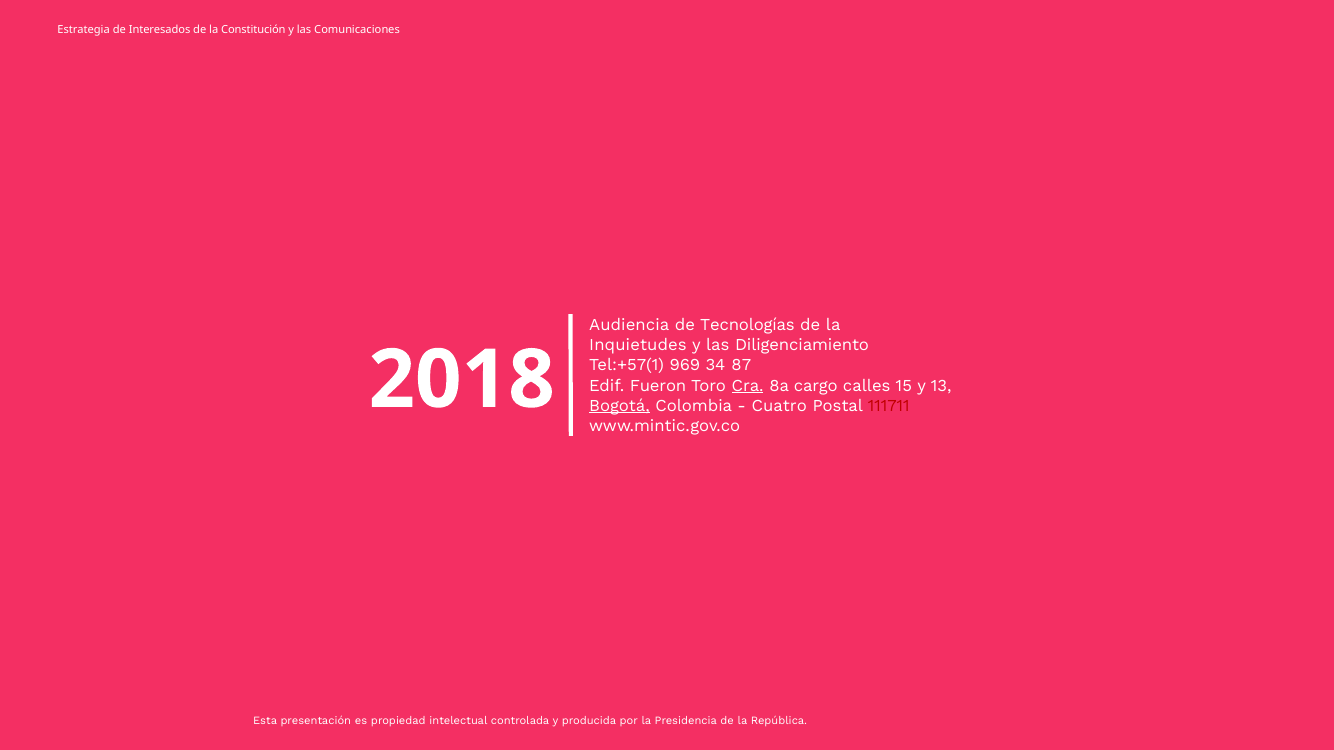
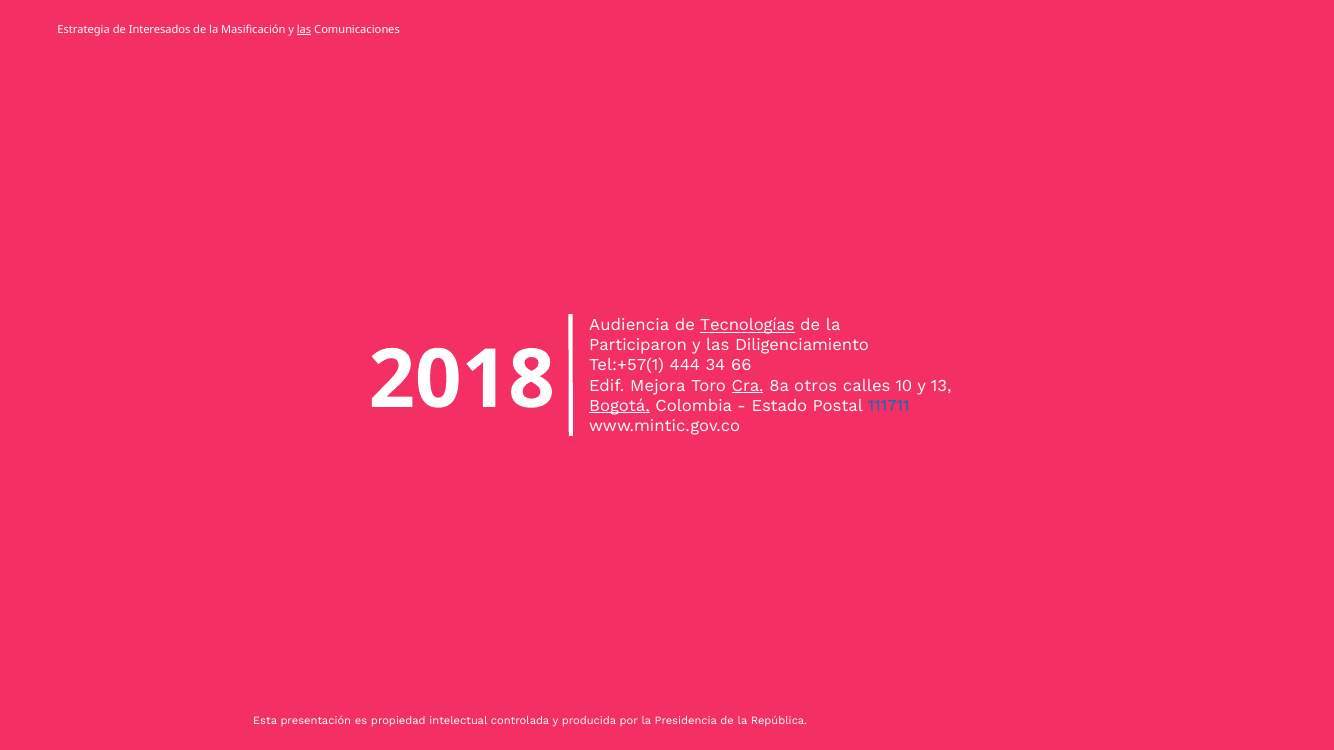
Constitución: Constitución -> Masificación
las at (304, 29) underline: none -> present
Tecnologías underline: none -> present
Inquietudes: Inquietudes -> Participaron
969: 969 -> 444
87: 87 -> 66
Fueron: Fueron -> Mejora
cargo: cargo -> otros
15: 15 -> 10
Cuatro: Cuatro -> Estado
111711 colour: red -> blue
